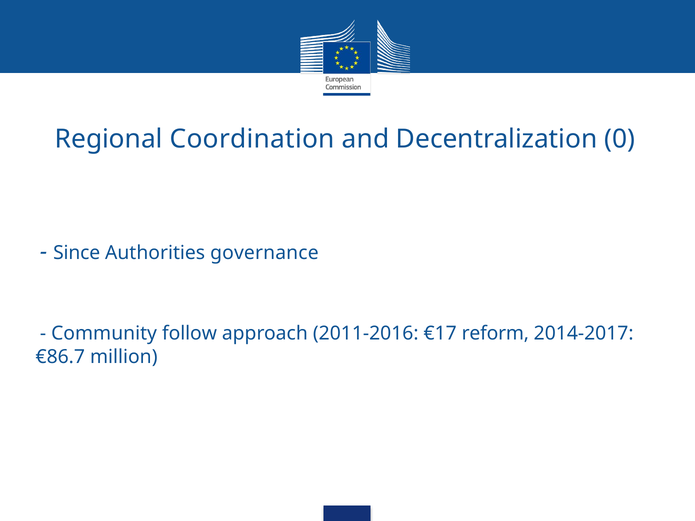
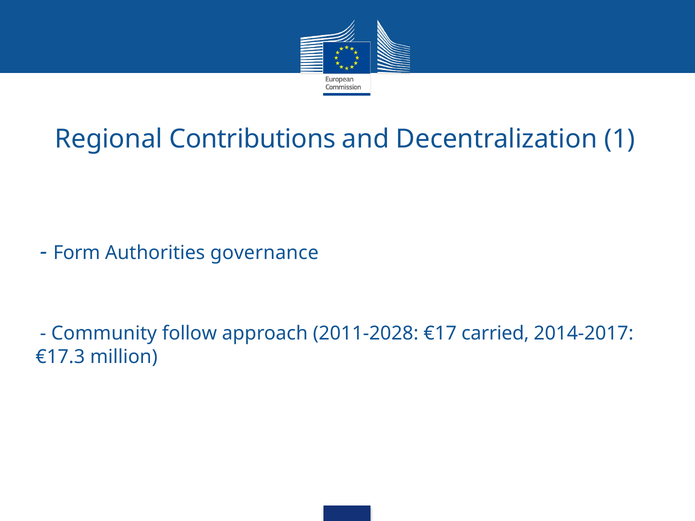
Coordination: Coordination -> Contributions
0: 0 -> 1
Since: Since -> Form
2011-2016: 2011-2016 -> 2011-2028
reform: reform -> carried
€86.7: €86.7 -> €17.3
